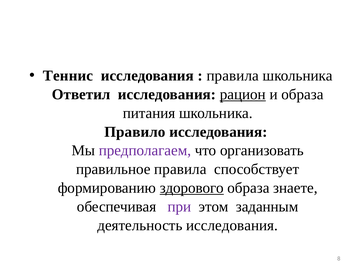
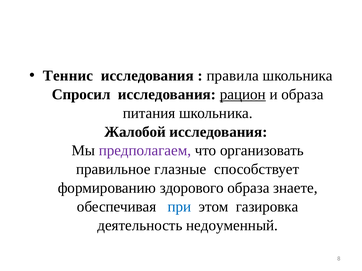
Ответил: Ответил -> Спросил
Правило: Правило -> Жалобой
правильное правила: правила -> глазные
здорового underline: present -> none
при colour: purple -> blue
заданным: заданным -> газировка
деятельность исследования: исследования -> недоуменный
